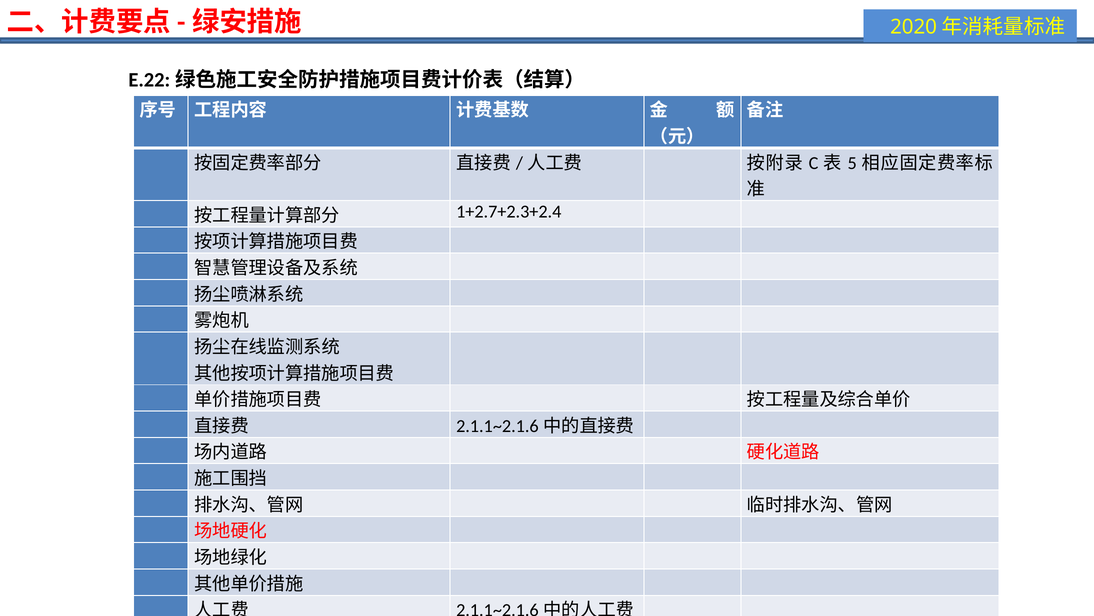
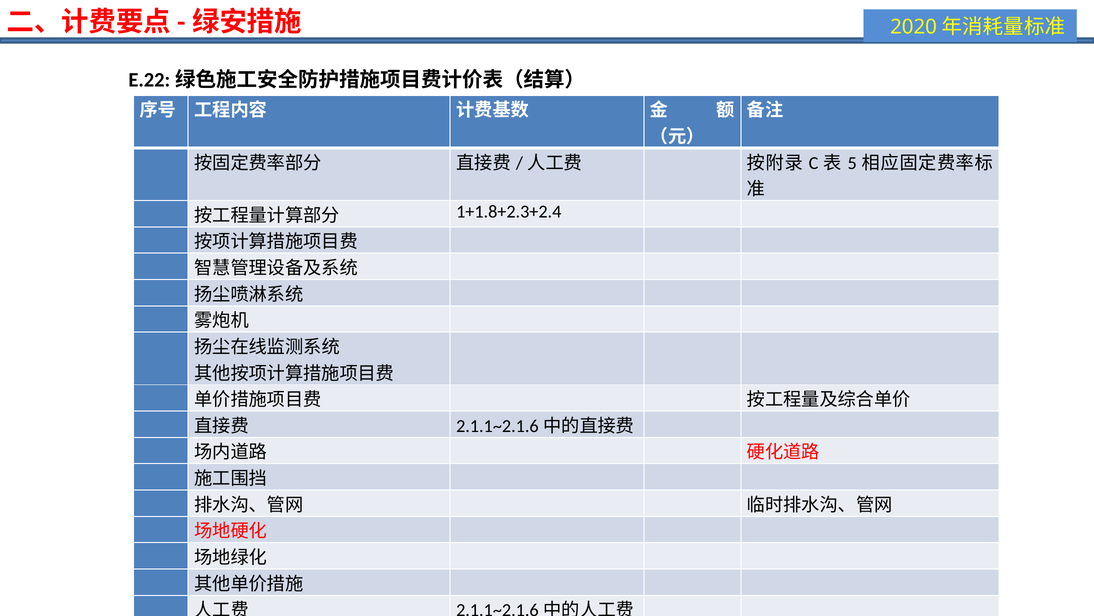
1+2.7+2.3+2.4: 1+2.7+2.3+2.4 -> 1+1.8+2.3+2.4
